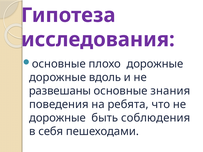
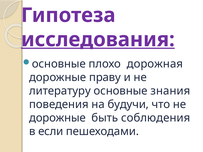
исследования underline: none -> present
плохо дорожные: дорожные -> дорожная
вдоль: вдоль -> праву
развешаны: развешаны -> литературу
ребята: ребята -> будучи
себя: себя -> если
